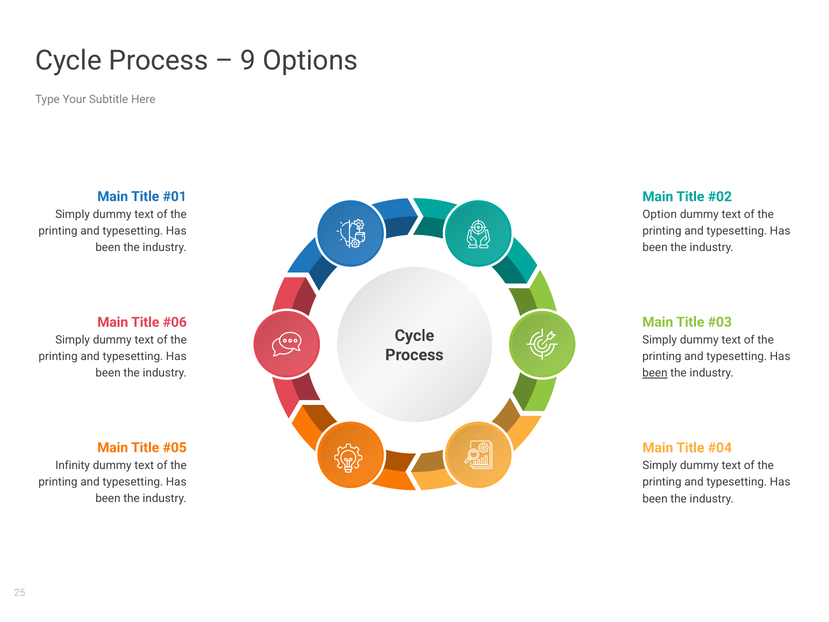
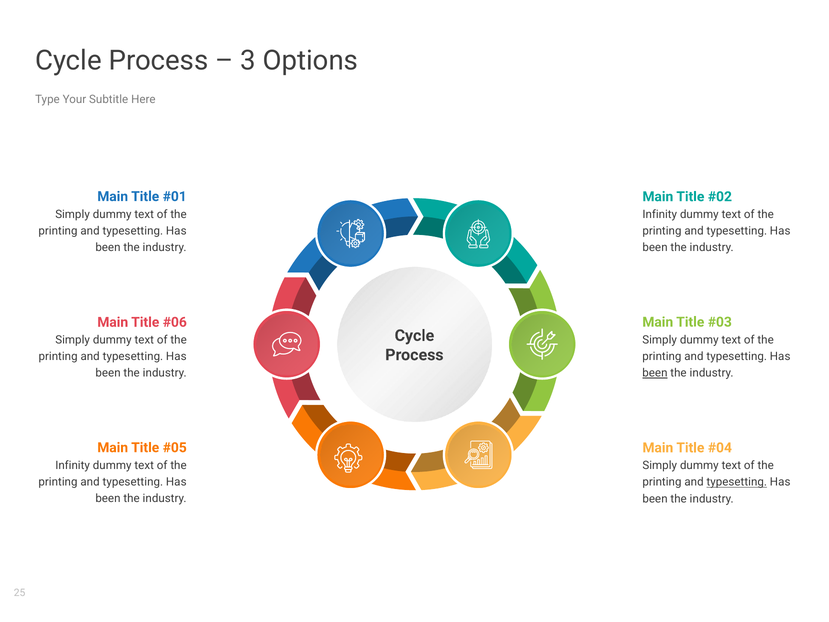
9: 9 -> 3
Option at (660, 214): Option -> Infinity
typesetting at (737, 482) underline: none -> present
